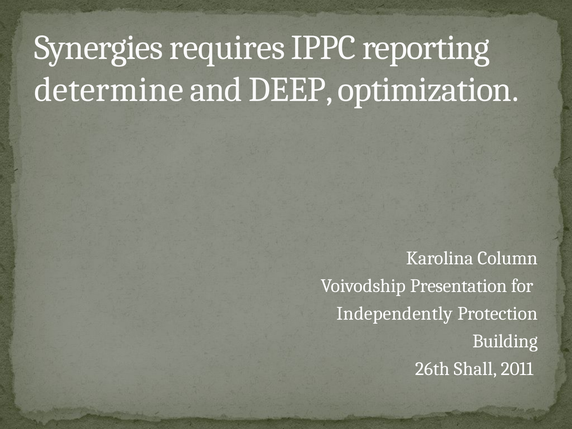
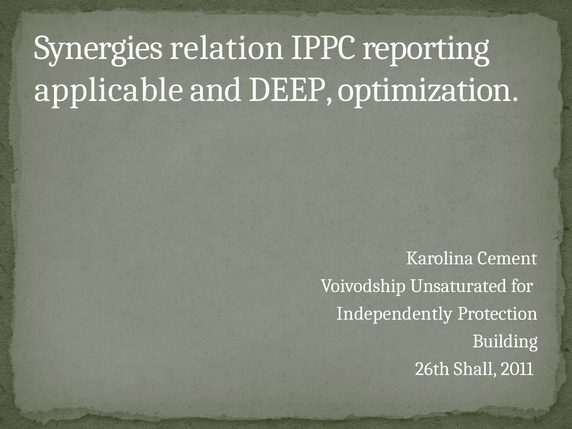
requires: requires -> relation
determine: determine -> applicable
Column: Column -> Cement
Presentation: Presentation -> Unsaturated
